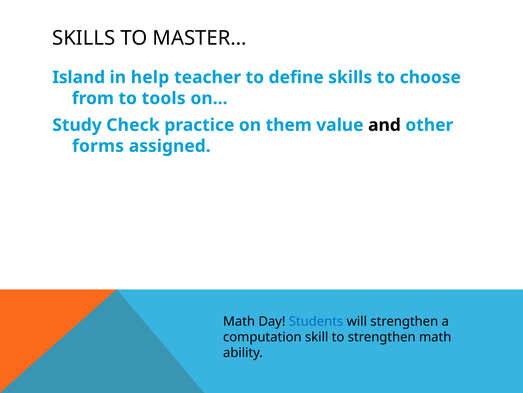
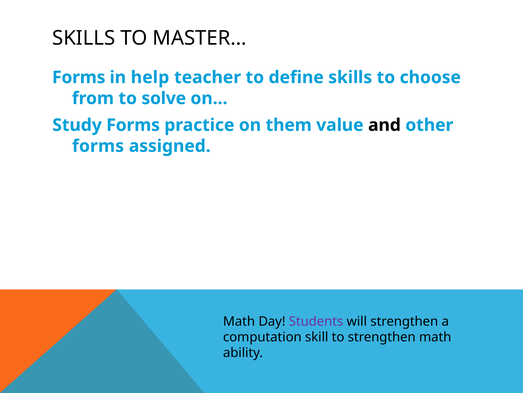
Island at (79, 77): Island -> Forms
tools: tools -> solve
Study Check: Check -> Forms
Students colour: blue -> purple
